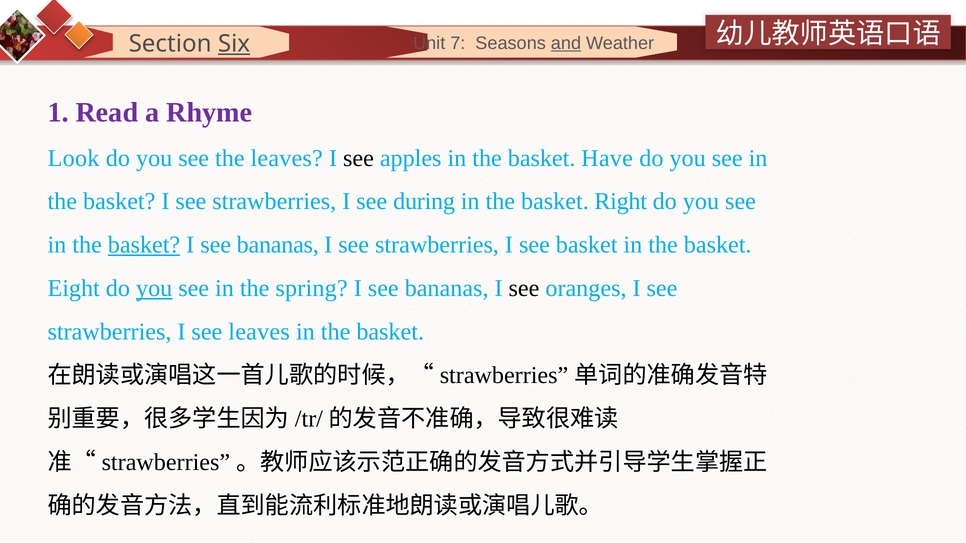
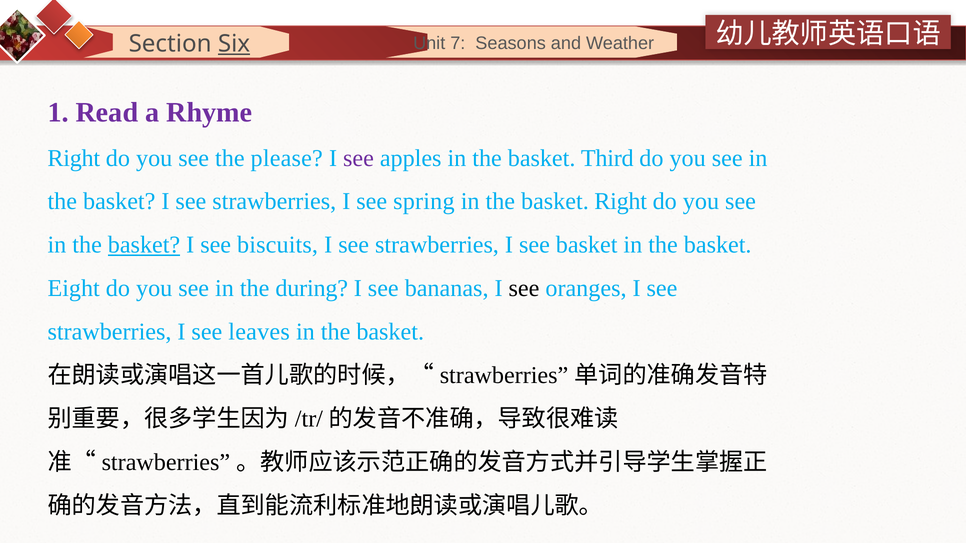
and underline: present -> none
Look at (74, 158): Look -> Right
the leaves: leaves -> please
see at (358, 158) colour: black -> purple
Have: Have -> Third
during: during -> spring
bananas at (278, 245): bananas -> biscuits
you at (154, 289) underline: present -> none
spring: spring -> during
